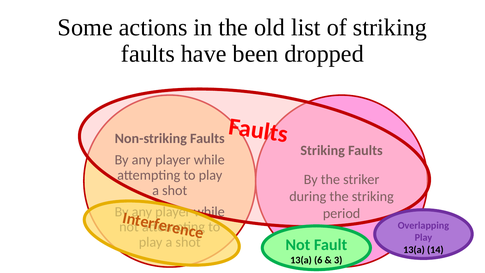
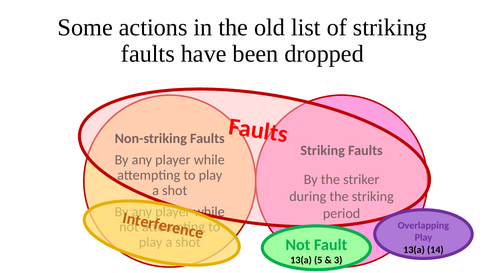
6: 6 -> 5
